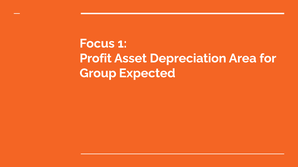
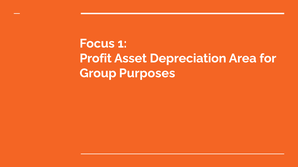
Expected: Expected -> Purposes
